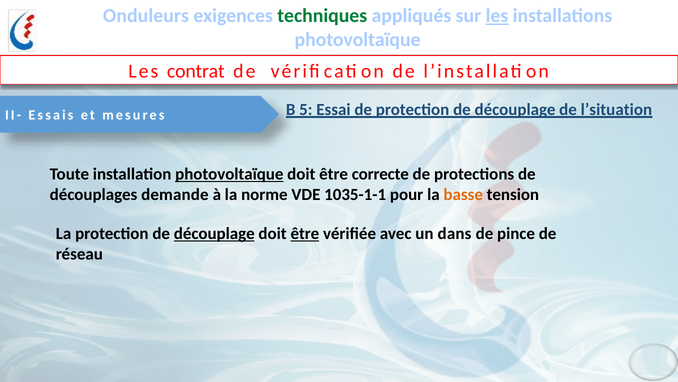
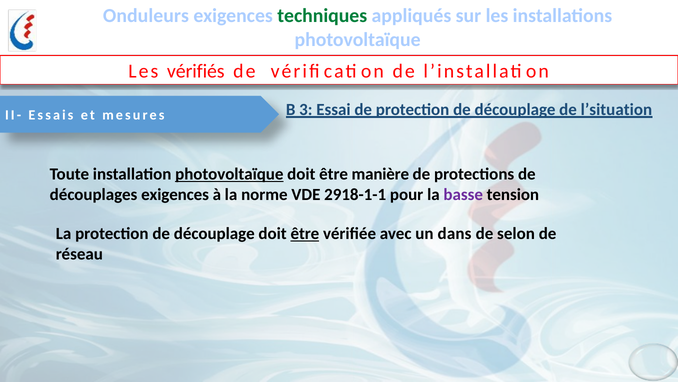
les at (497, 16) underline: present -> none
contrat: contrat -> vérifiés
5: 5 -> 3
correcte: correcte -> manière
découplages demande: demande -> exigences
1035-1-1: 1035-1-1 -> 2918-1-1
basse colour: orange -> purple
découplage at (214, 233) underline: present -> none
pince: pince -> selon
